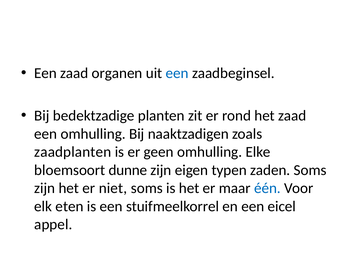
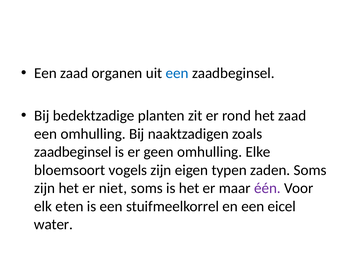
zaadplanten at (73, 152): zaadplanten -> zaadbeginsel
dunne: dunne -> vogels
één colour: blue -> purple
appel: appel -> water
